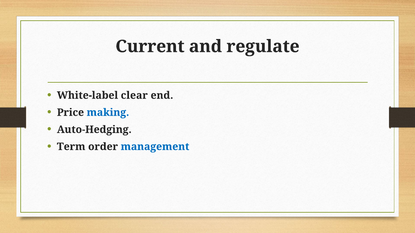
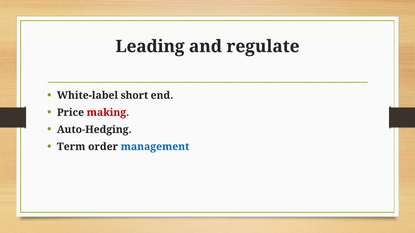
Current: Current -> Leading
clear: clear -> short
making colour: blue -> red
